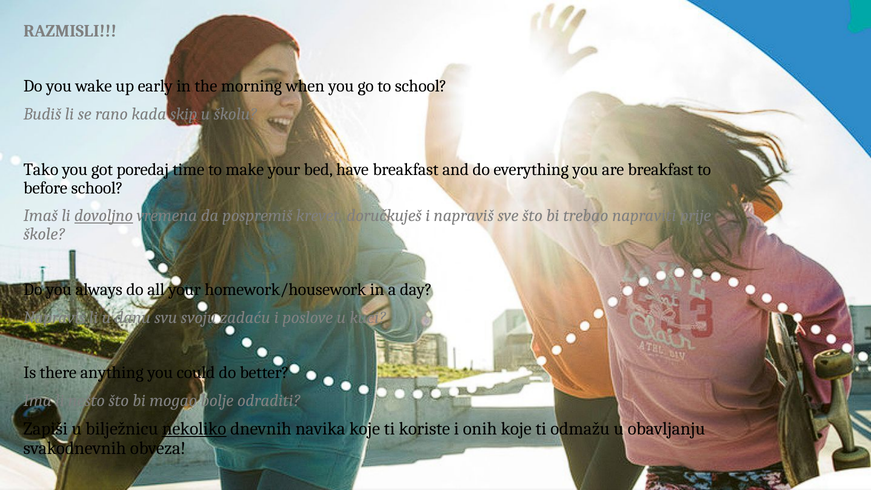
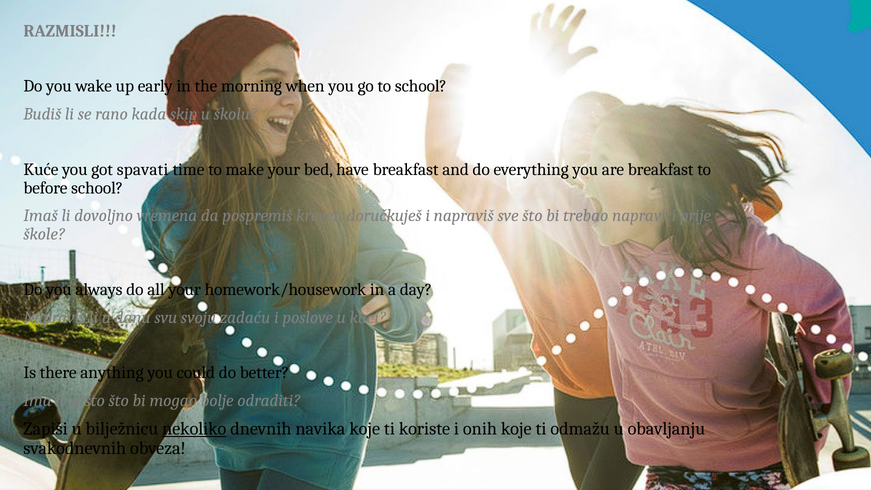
Tako: Tako -> Kuće
poredaj: poredaj -> spavati
dovoljno underline: present -> none
